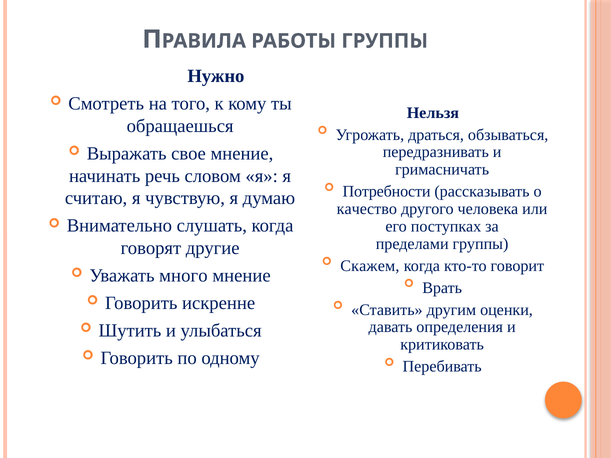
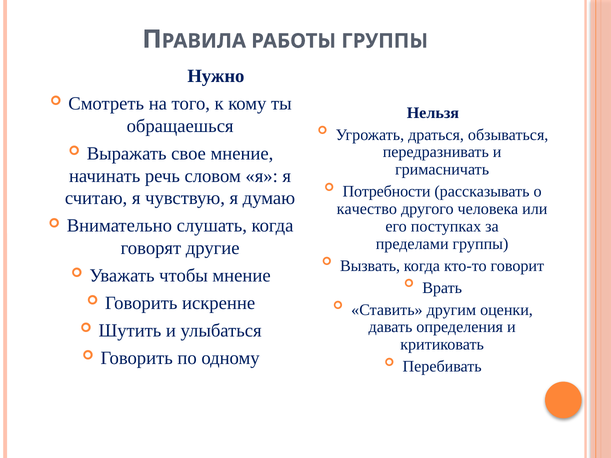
Скажем: Скажем -> Вызвать
много: много -> чтобы
